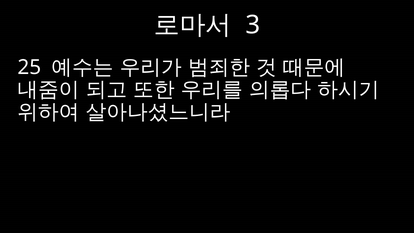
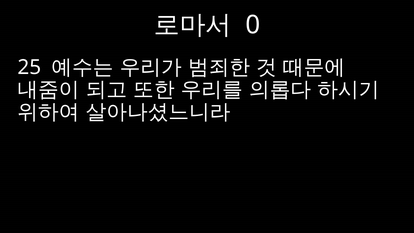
3: 3 -> 0
